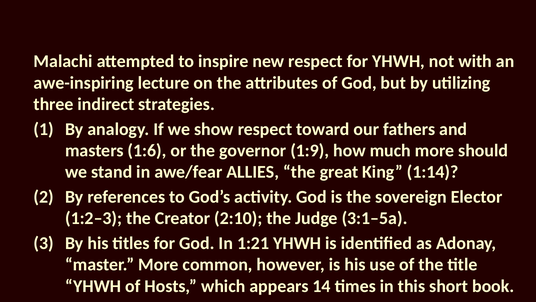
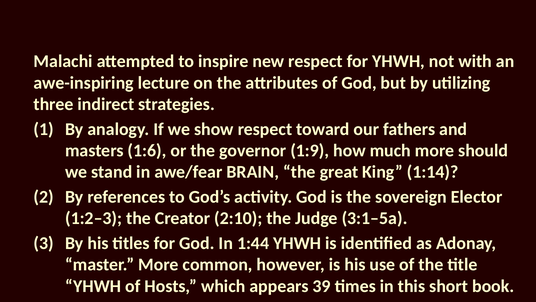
ALLIES: ALLIES -> BRAIN
1:21: 1:21 -> 1:44
14: 14 -> 39
